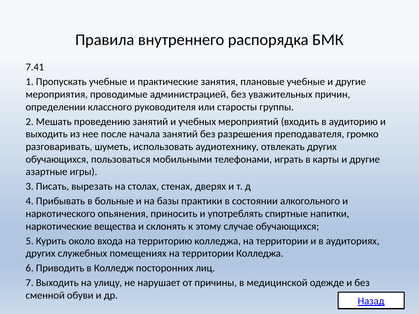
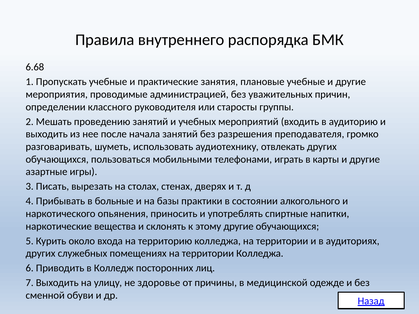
7.41: 7.41 -> 6.68
этому случае: случае -> другие
нарушает: нарушает -> здоровье
